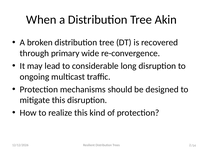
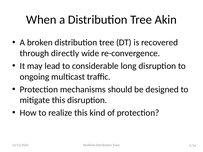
primary: primary -> directly
